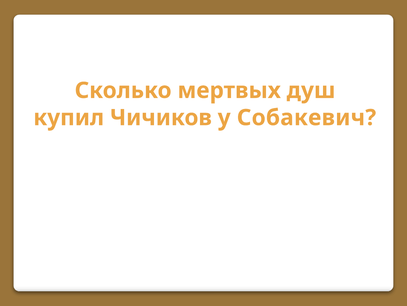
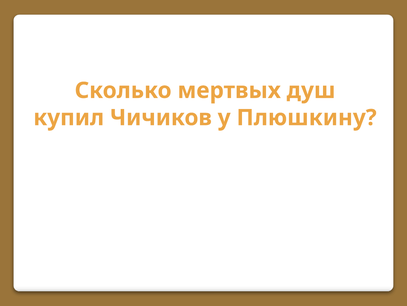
Собакевич: Собакевич -> Плюшкину
